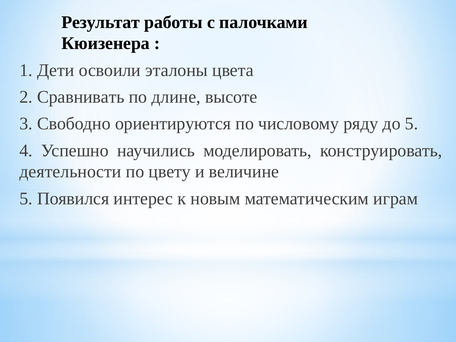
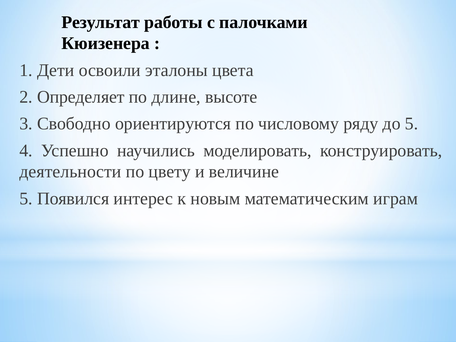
Сравнивать: Сравнивать -> Определяет
